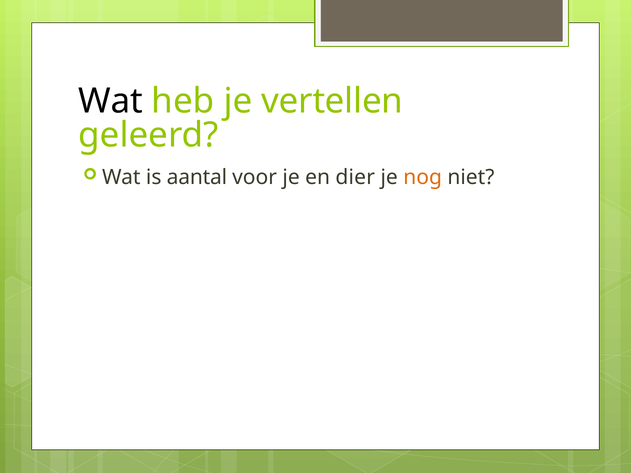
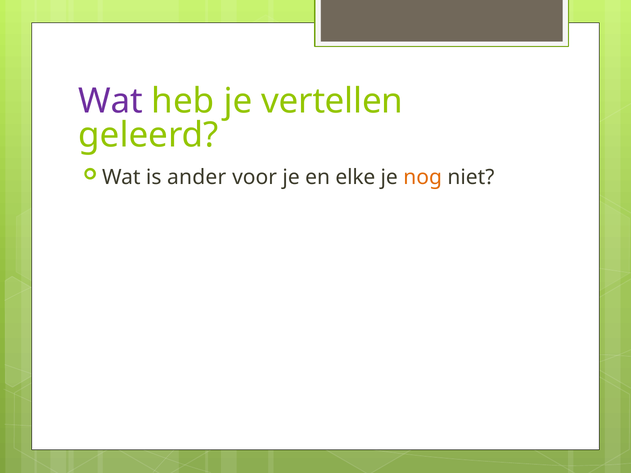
Wat at (111, 101) colour: black -> purple
aantal: aantal -> ander
dier: dier -> elke
